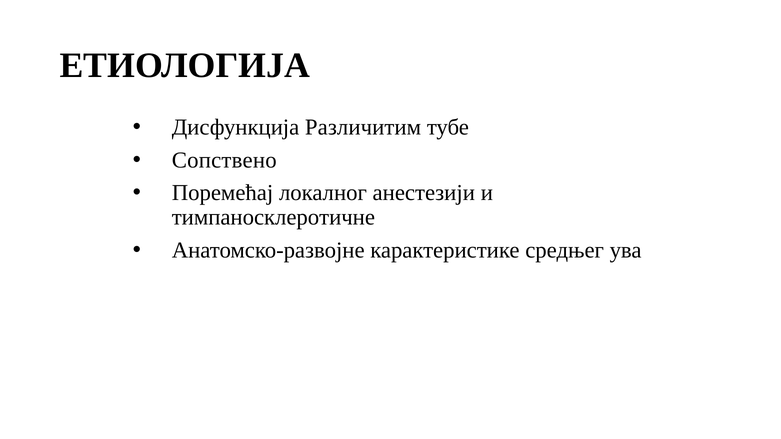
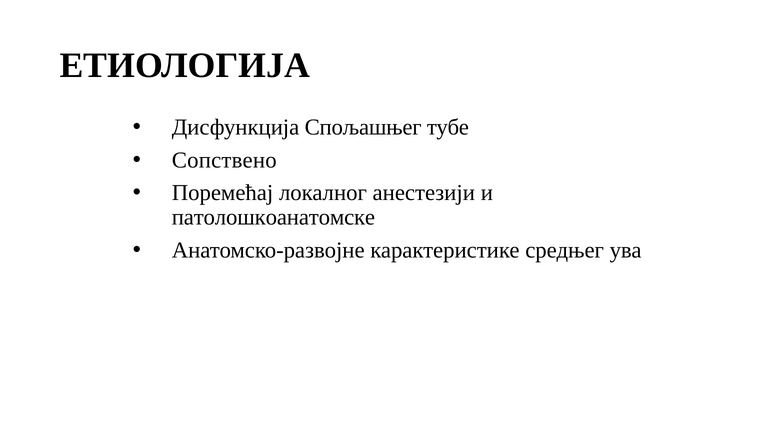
Различитим: Различитим -> Спољашњег
тимпаносклеротичне: тимпаносклеротичне -> патолошкоанатомске
